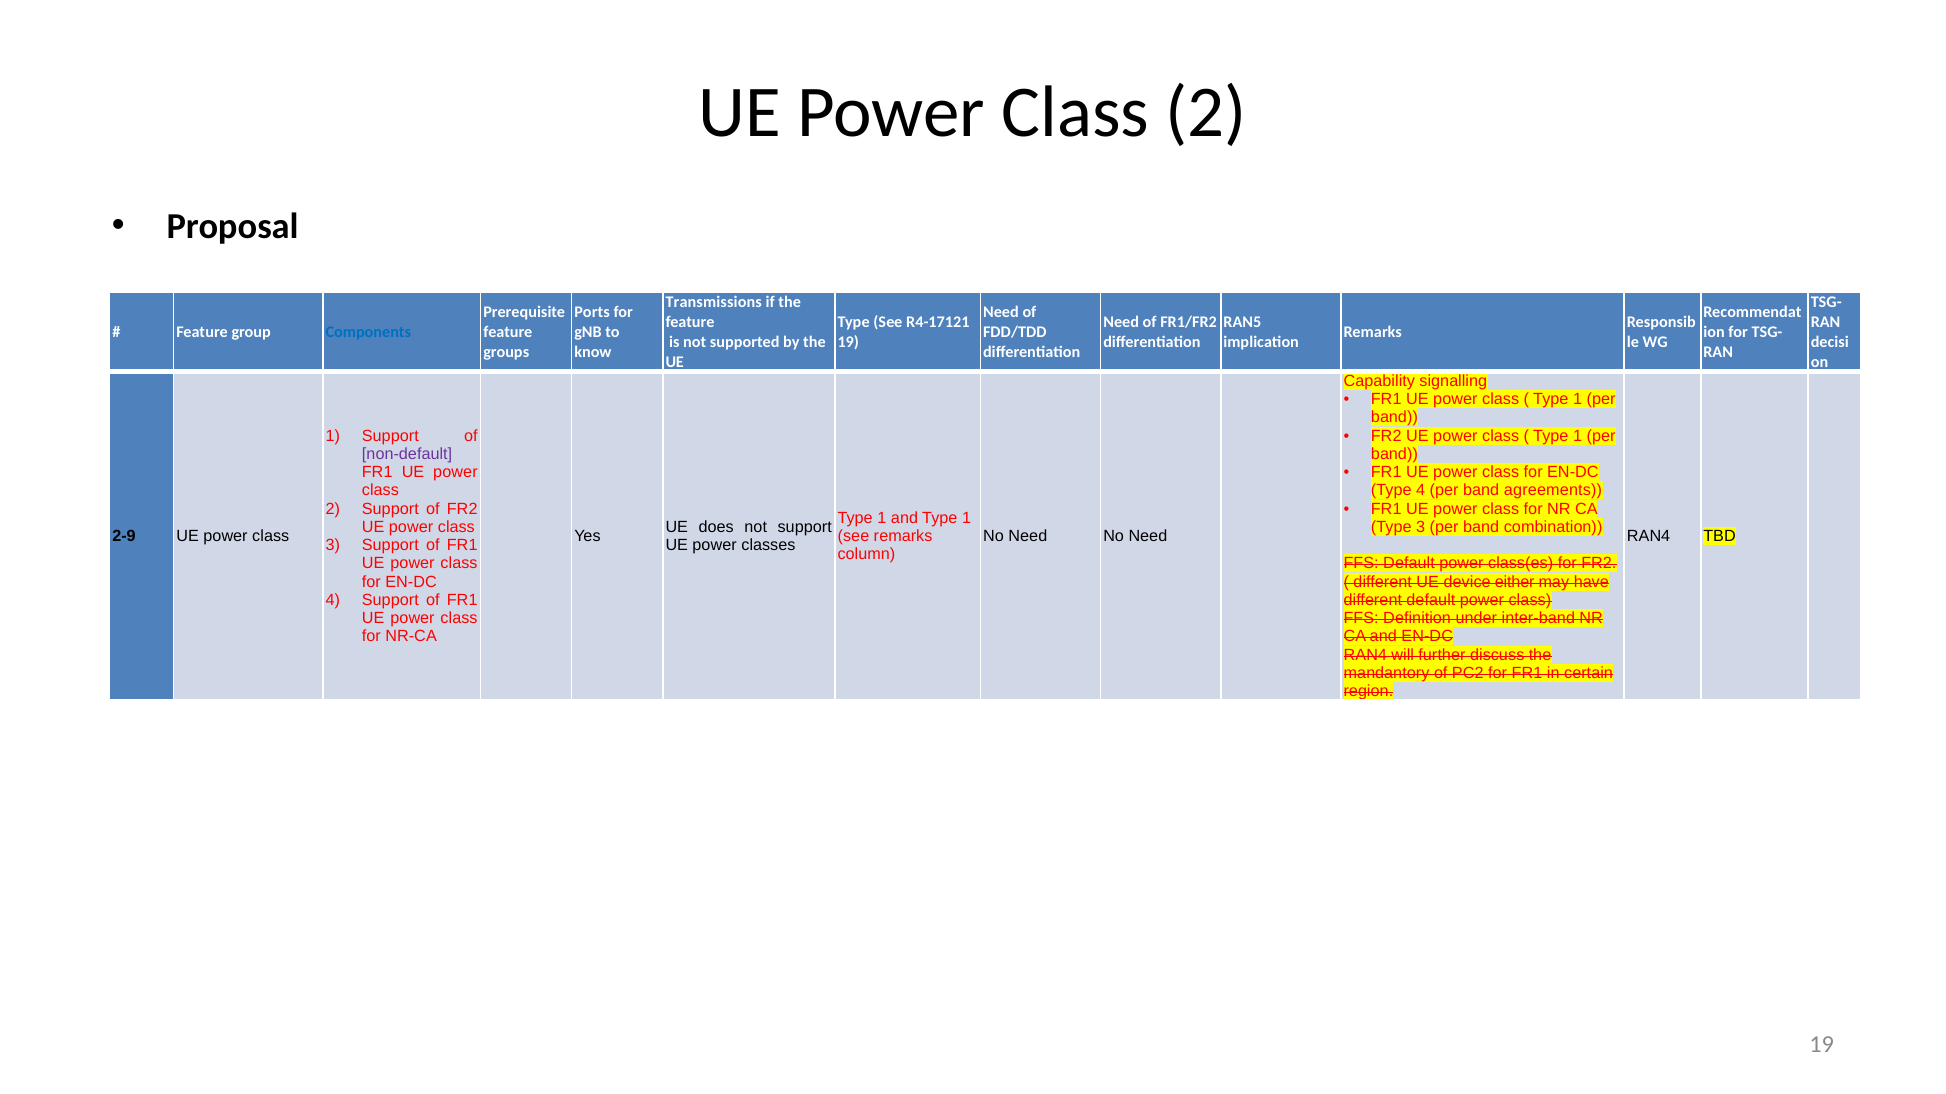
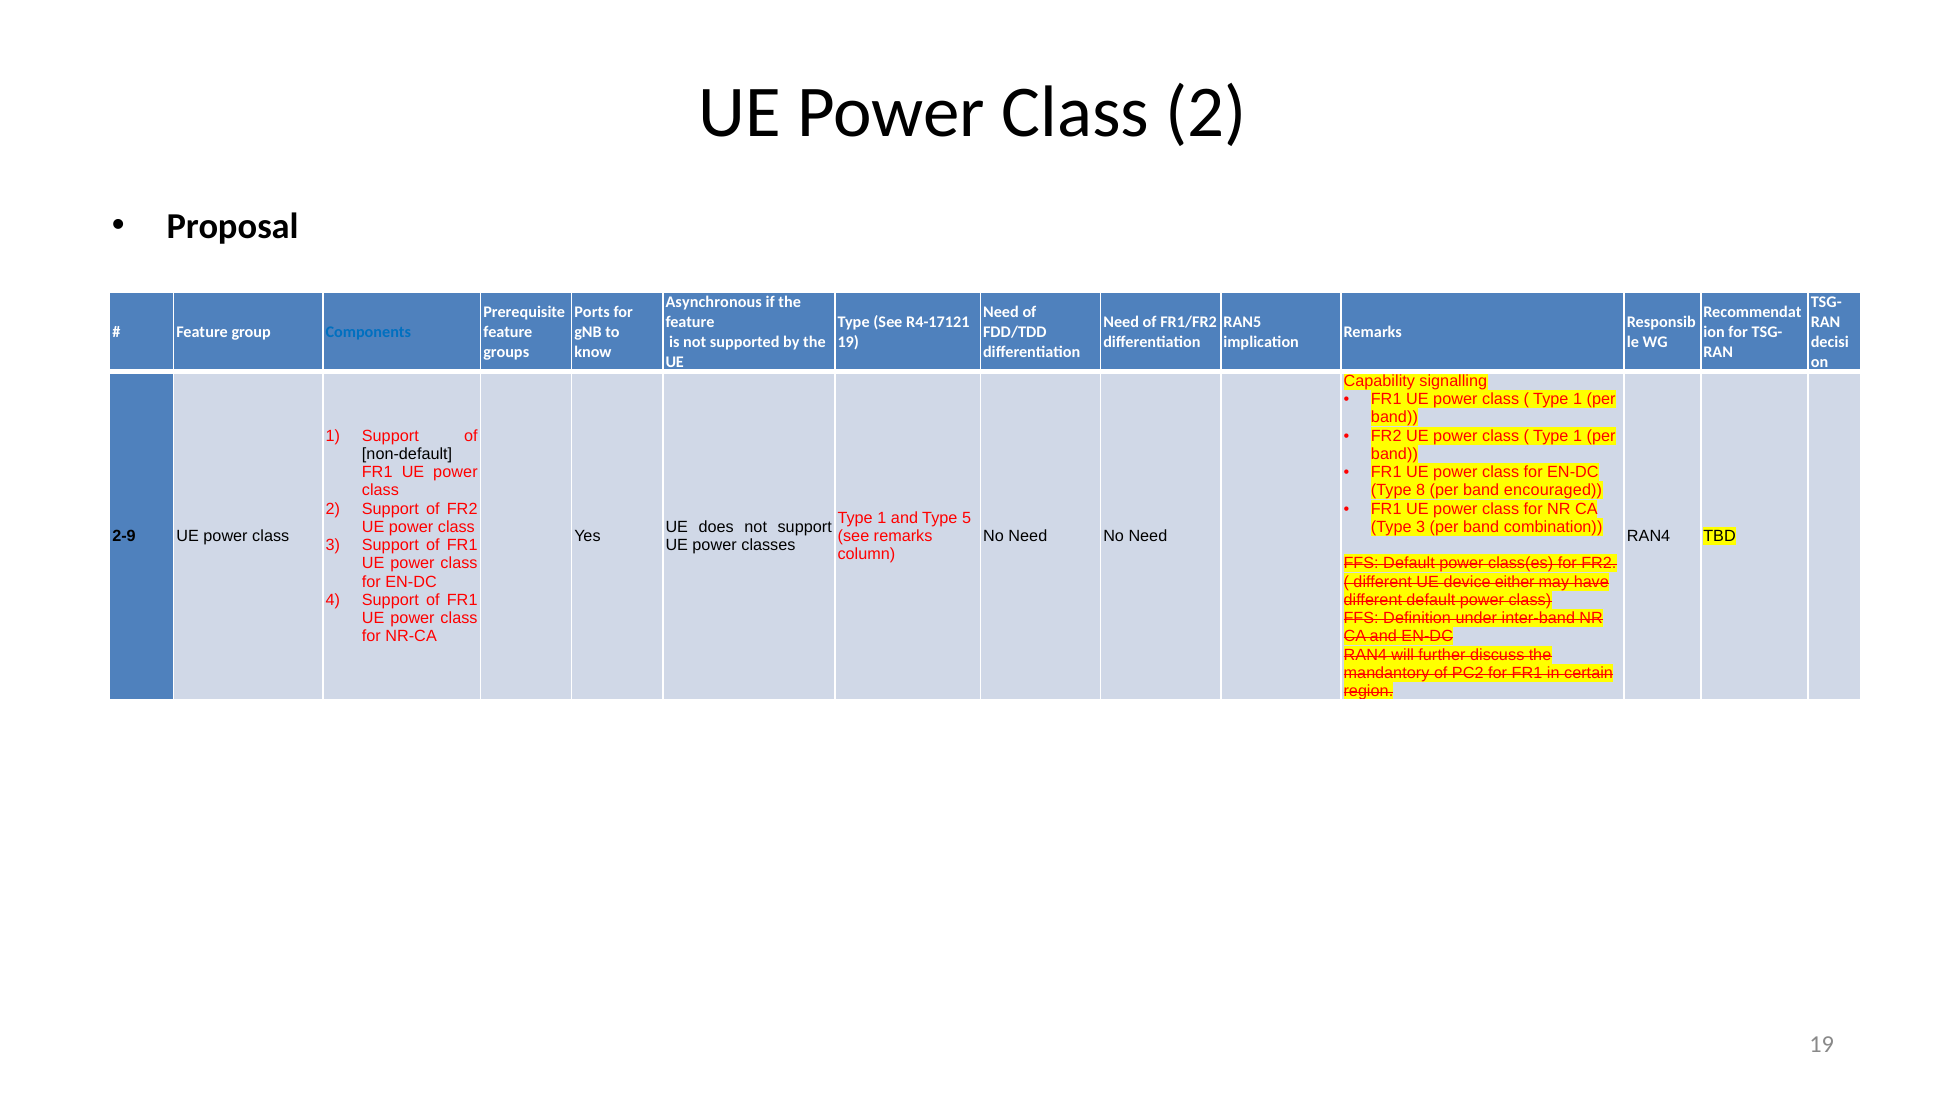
Transmissions: Transmissions -> Asynchronous
non-default colour: purple -> black
Type 4: 4 -> 8
agreements: agreements -> encouraged
and Type 1: 1 -> 5
